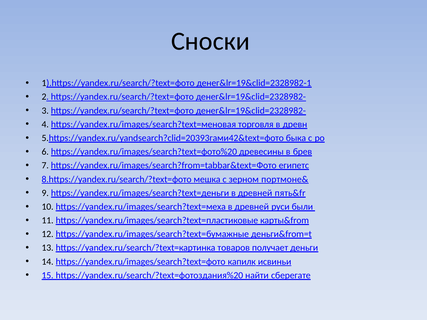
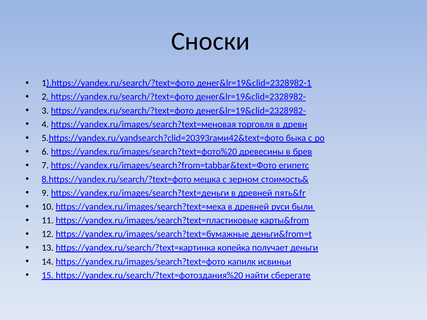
портмоне&: портмоне& -> стоимость&
товаров: товаров -> копейка
